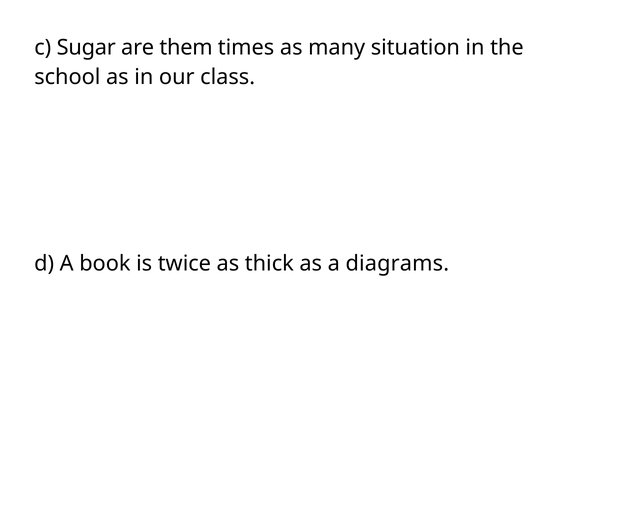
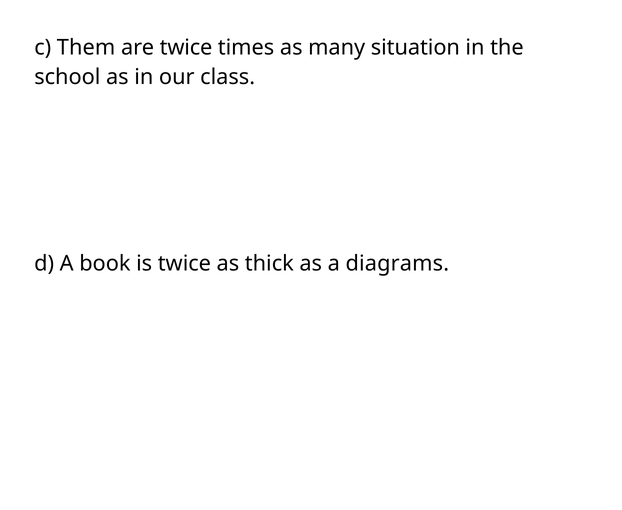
Sugar: Sugar -> Them
are them: them -> twice
